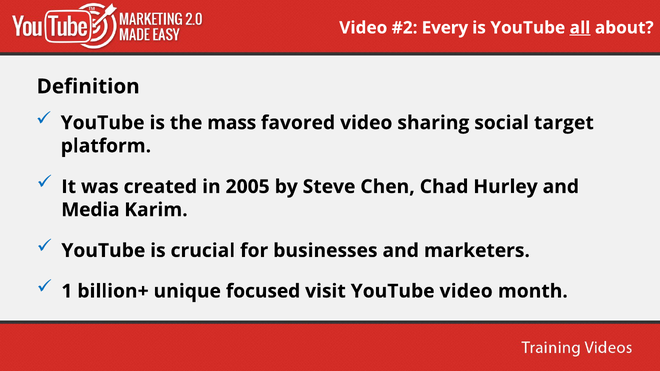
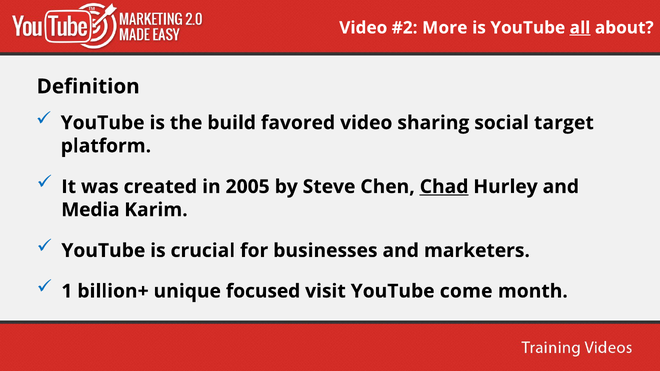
Every: Every -> More
mass: mass -> build
Chad underline: none -> present
YouTube video: video -> come
